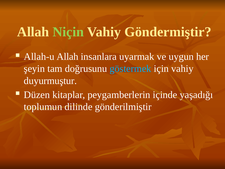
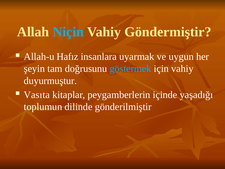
Niçin colour: light green -> light blue
Allah-u Allah: Allah -> Hafız
Düzen: Düzen -> Vasıta
